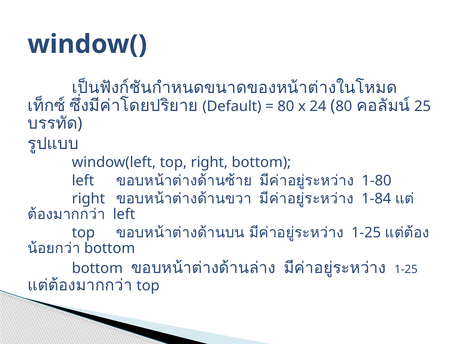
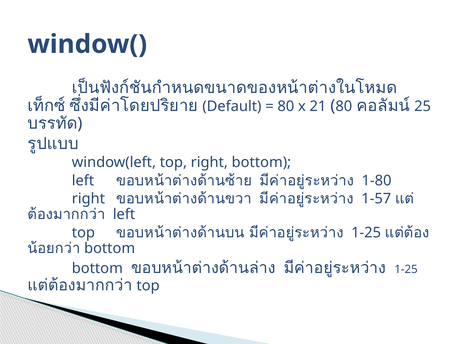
24: 24 -> 21
1-84: 1-84 -> 1-57
